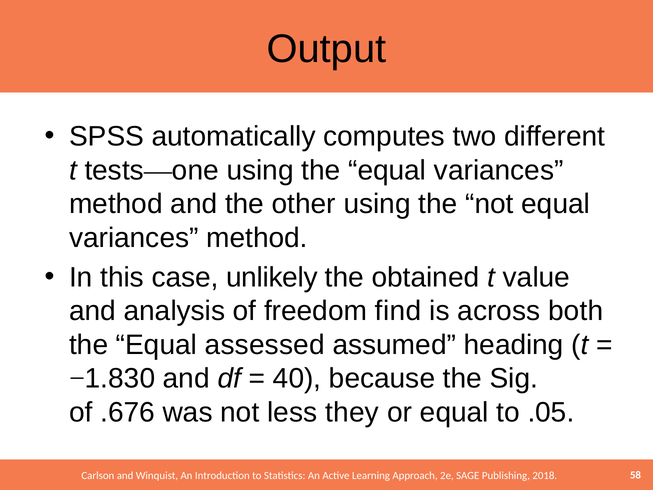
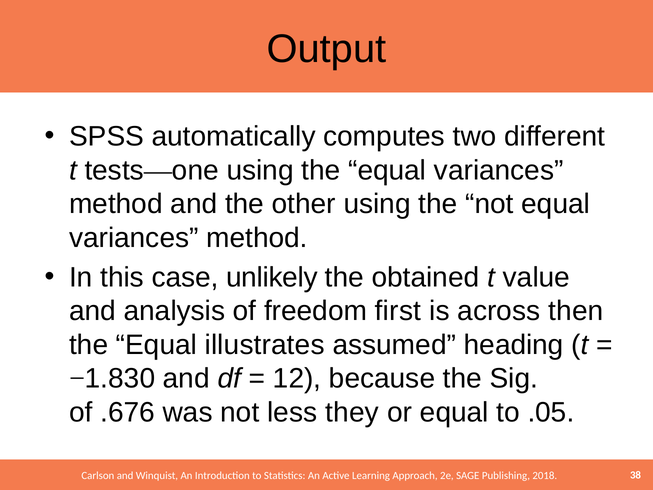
find: find -> first
both: both -> then
assessed: assessed -> illustrates
40: 40 -> 12
58: 58 -> 38
